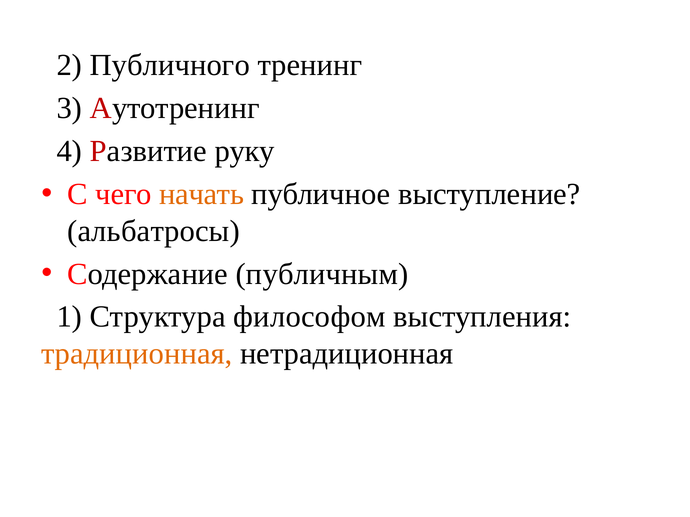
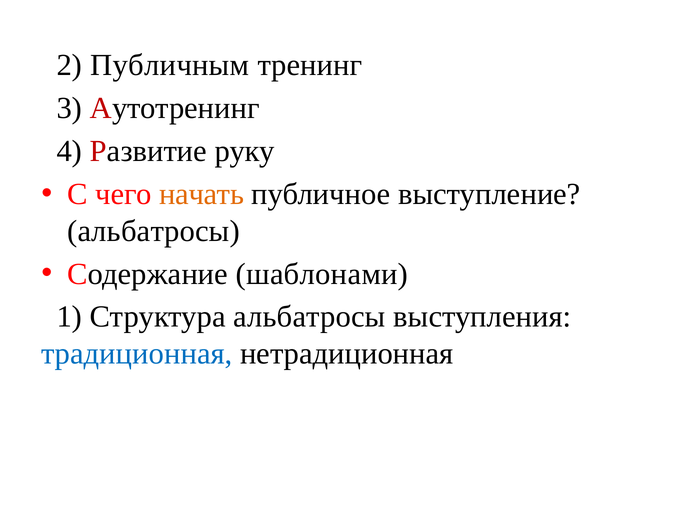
Публичного: Публичного -> Публичным
публичным: публичным -> шаблонами
Структура философом: философом -> альбатросы
традиционная colour: orange -> blue
